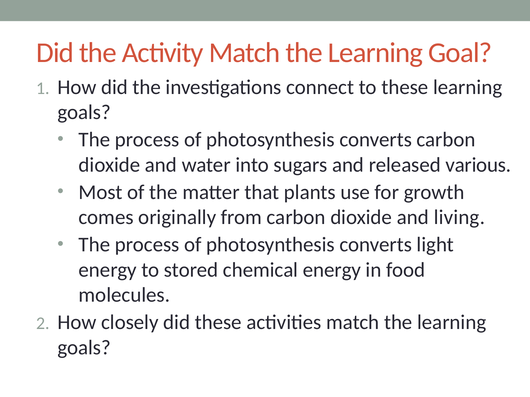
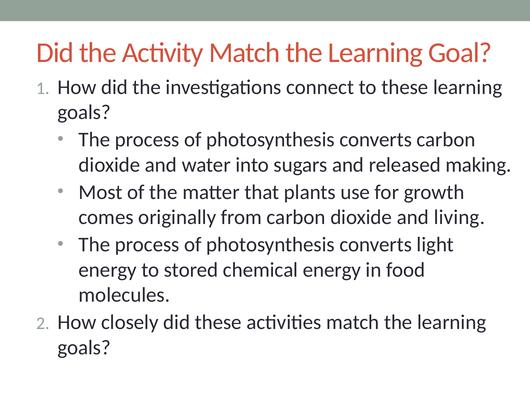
various: various -> making
